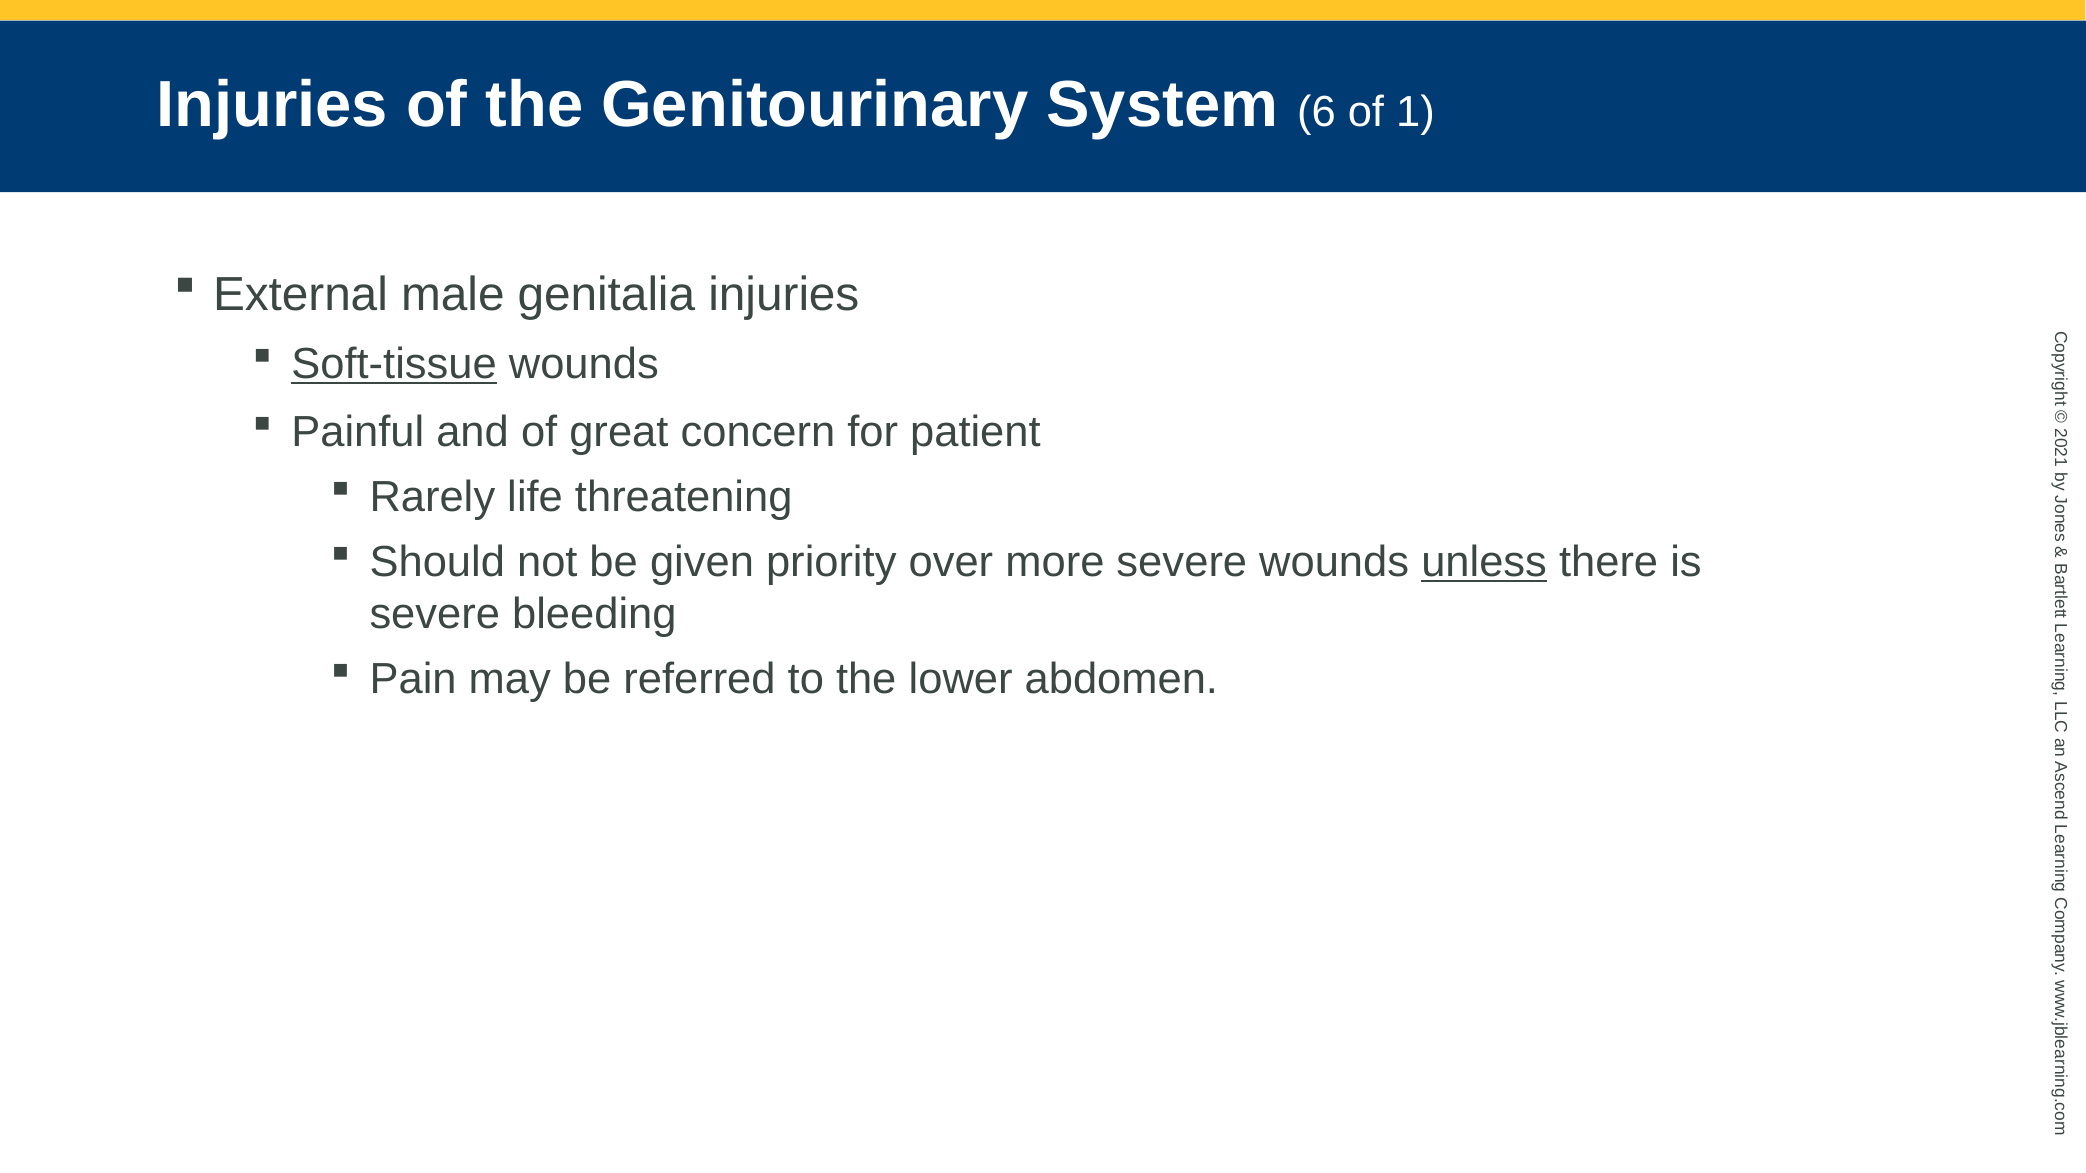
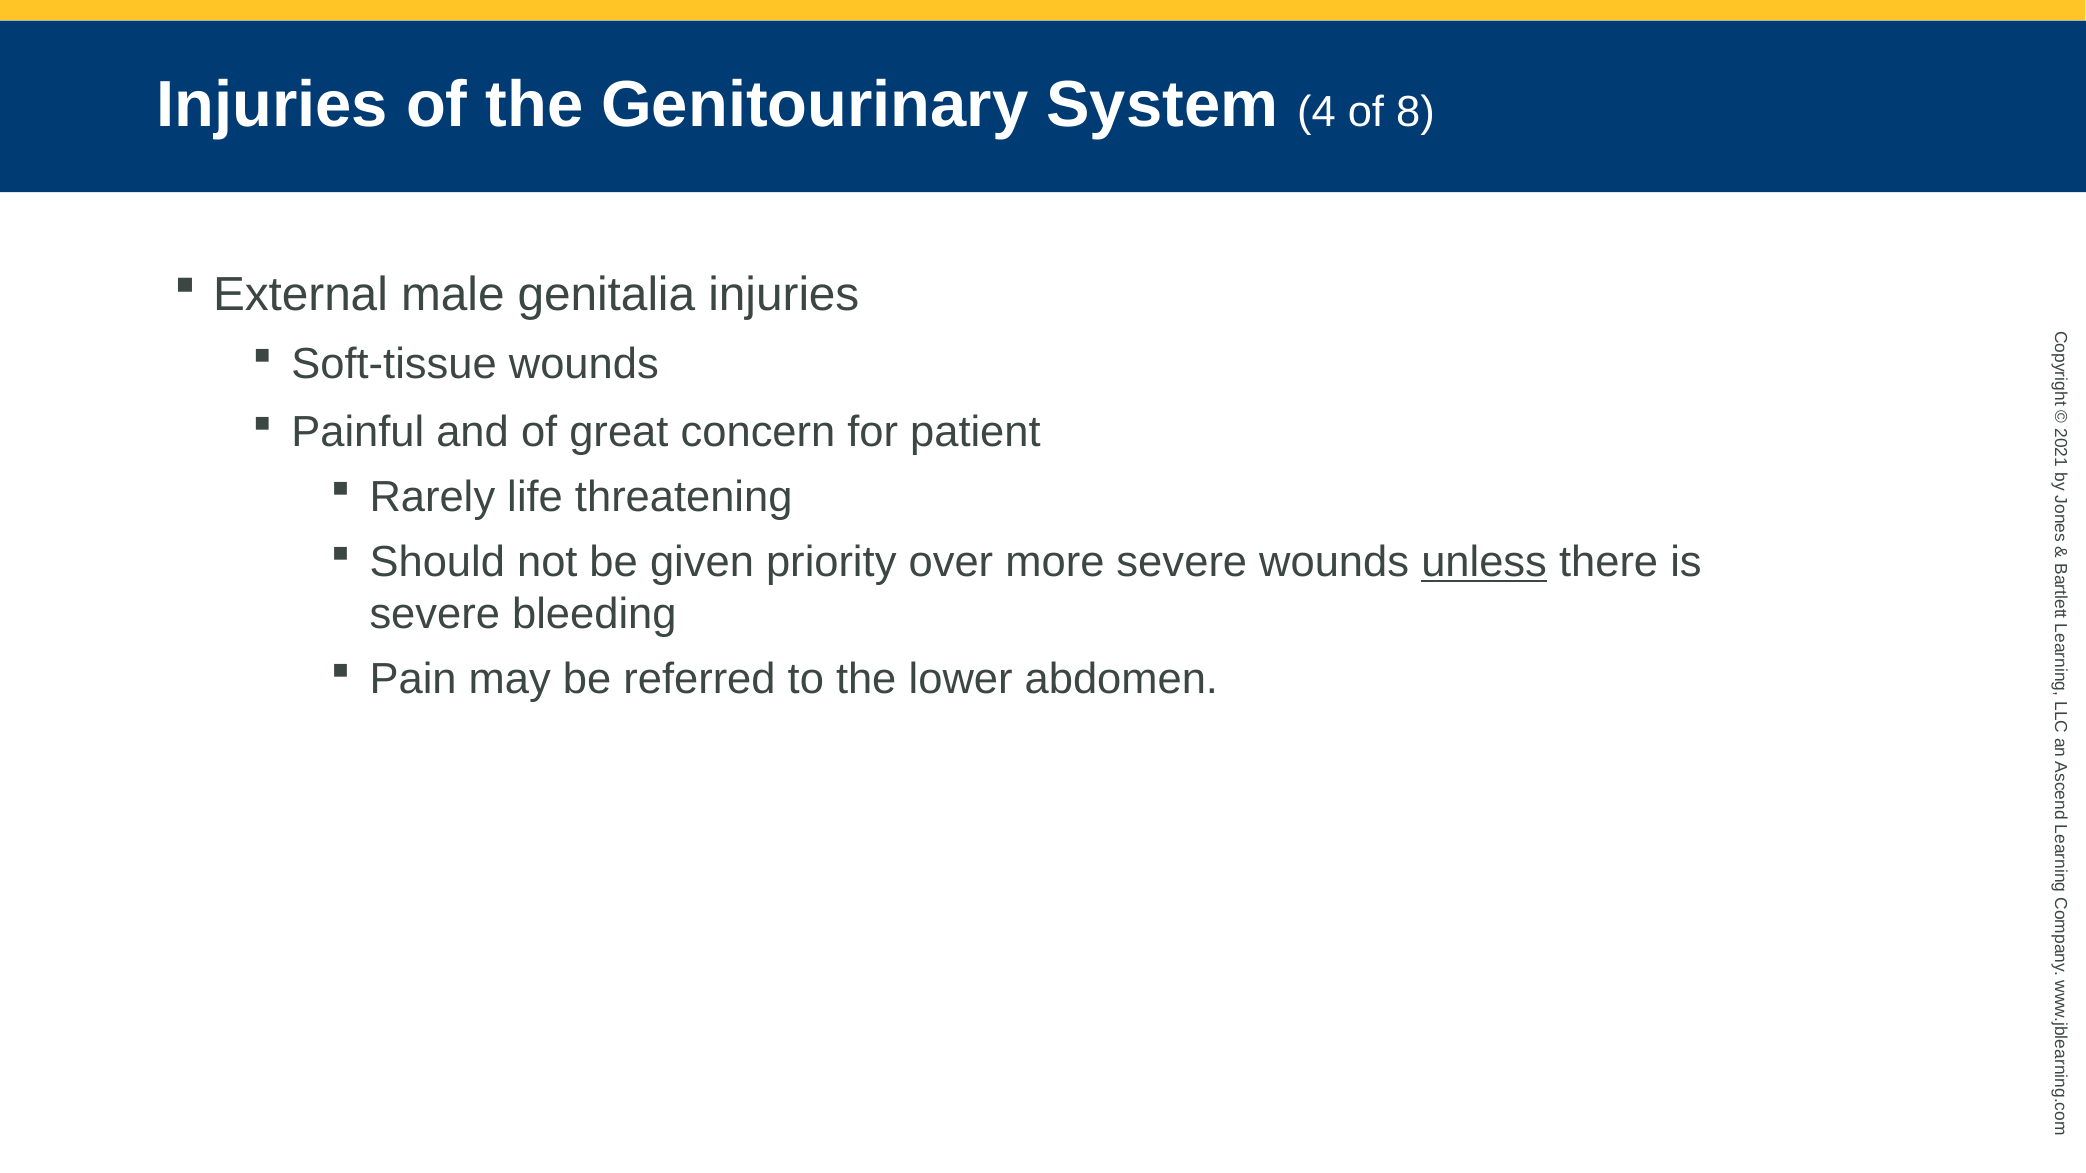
6: 6 -> 4
of 1: 1 -> 8
Soft-tissue underline: present -> none
